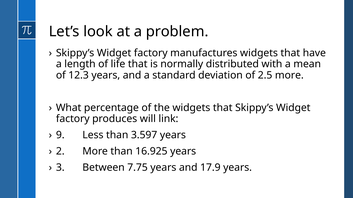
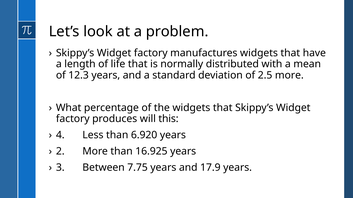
link: link -> this
9: 9 -> 4
3.597: 3.597 -> 6.920
